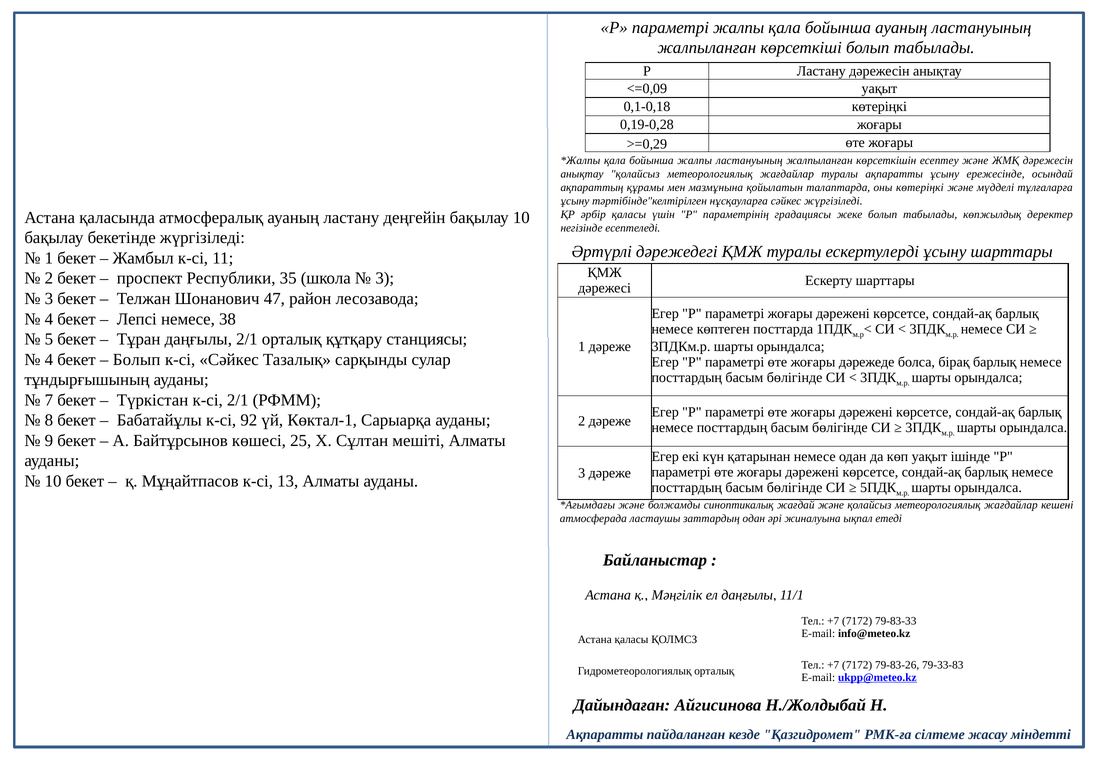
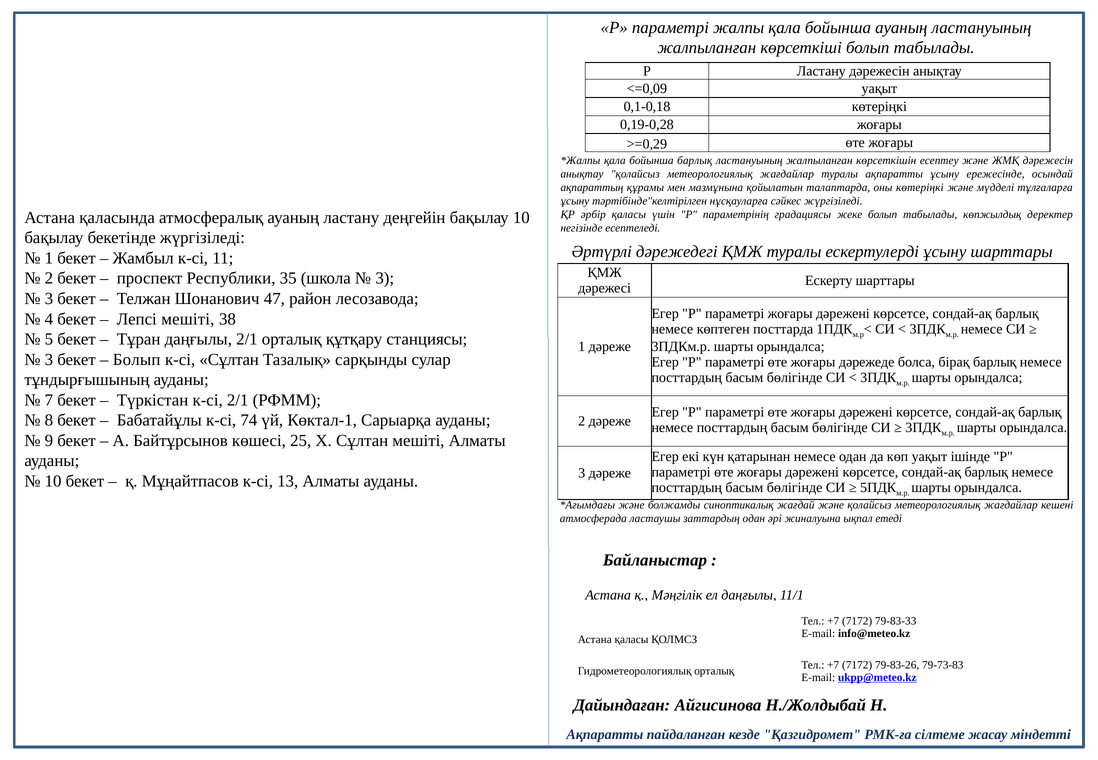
бойынша жалпы: жалпы -> барлық
Лепсі немесе: немесе -> мешіті
4 at (49, 360): 4 -> 3
к-сі Сәйкес: Сәйкес -> Сұлтан
92: 92 -> 74
79-33-83: 79-33-83 -> 79-73-83
